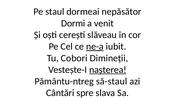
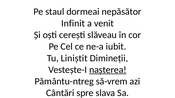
Dormi: Dormi -> Infinit
ne-a underline: present -> none
Cobori: Cobori -> Liniștit
să-staul: să-staul -> să-vrem
